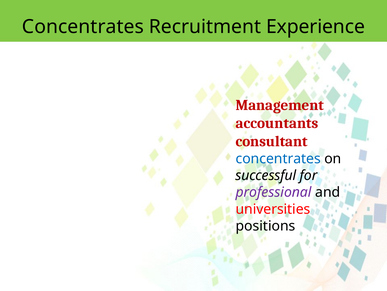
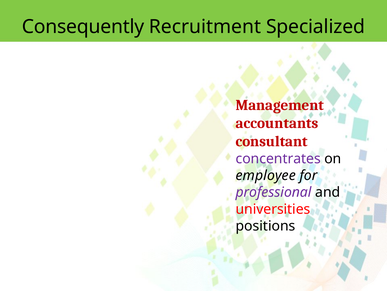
Concentrates at (83, 27): Concentrates -> Consequently
Experience: Experience -> Specialized
concentrates at (278, 158) colour: blue -> purple
successful: successful -> employee
